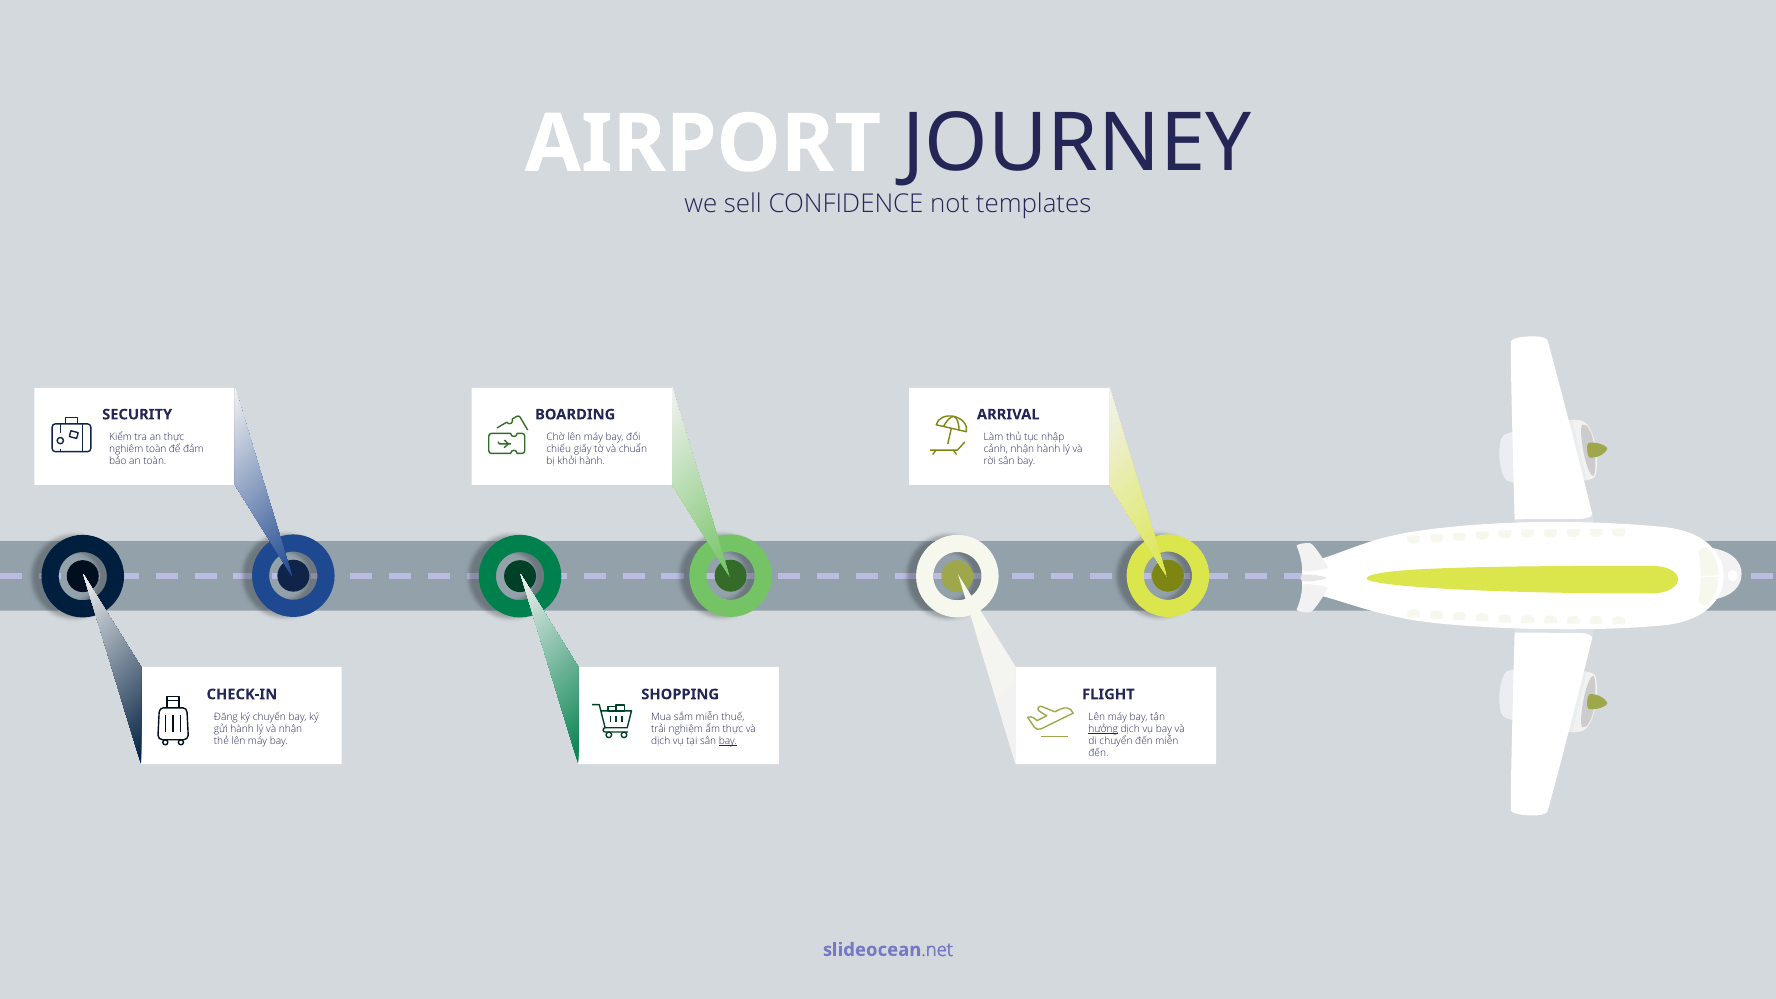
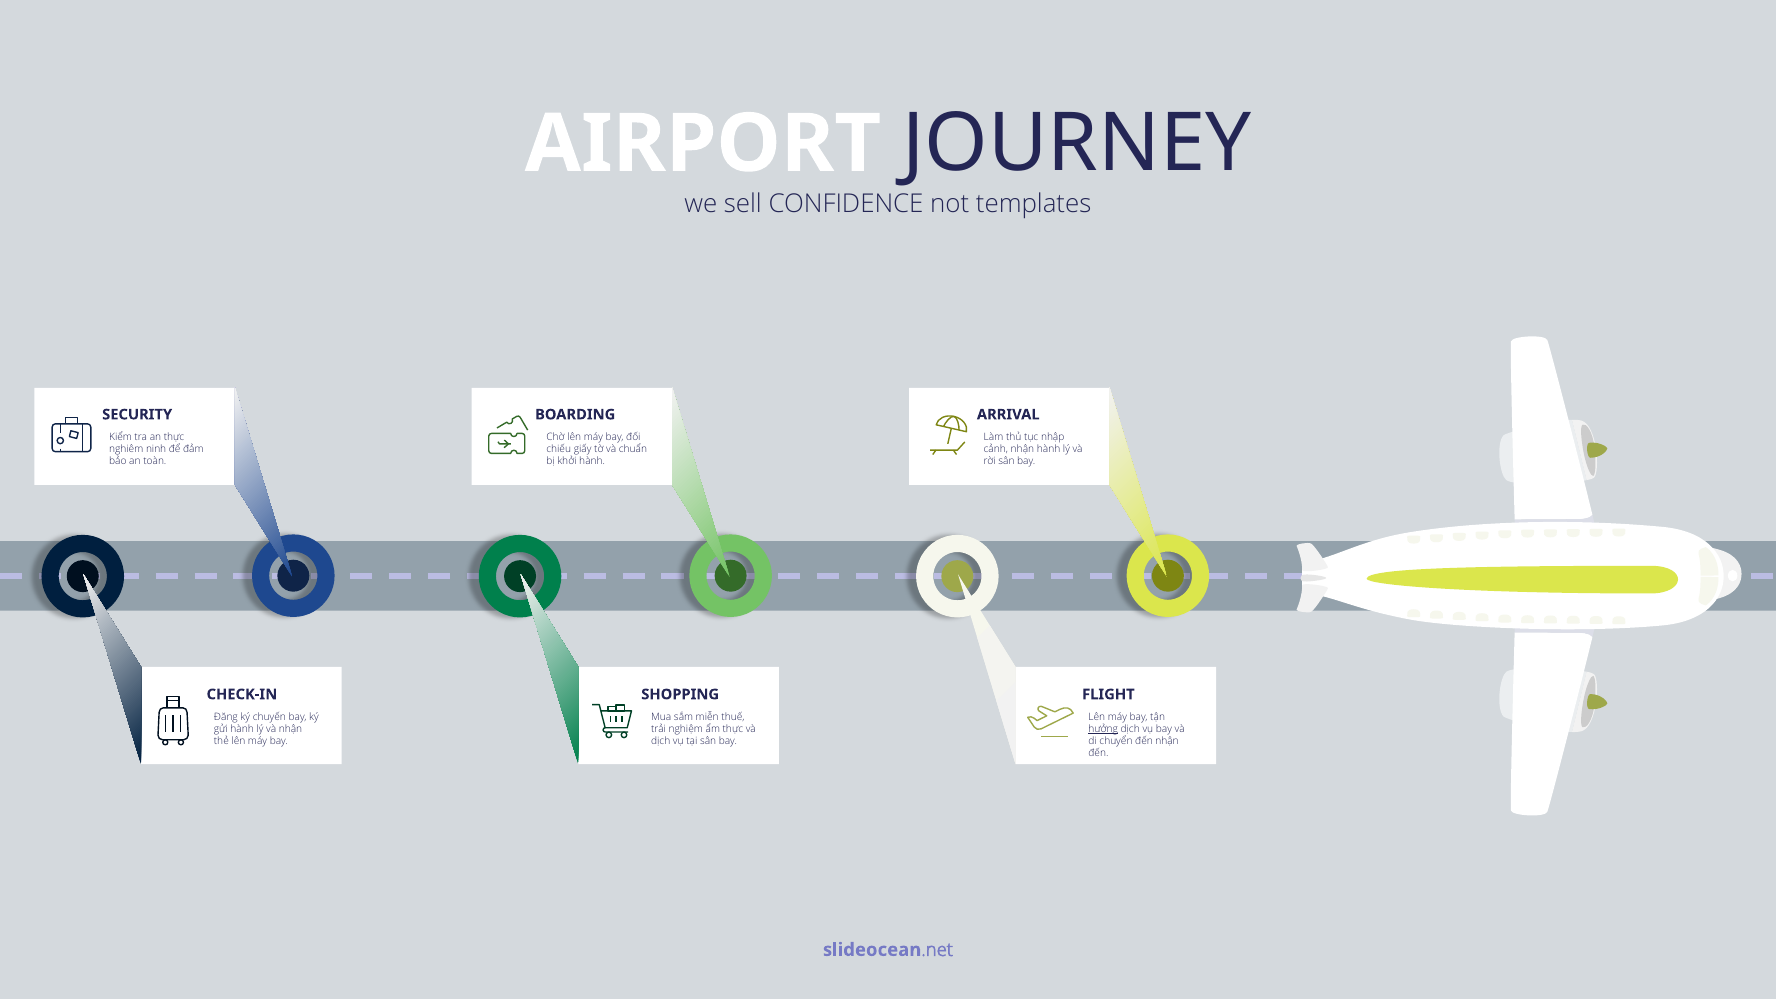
nghiêm toàn: toàn -> ninh
bay at (728, 741) underline: present -> none
đến miễn: miễn -> nhận
